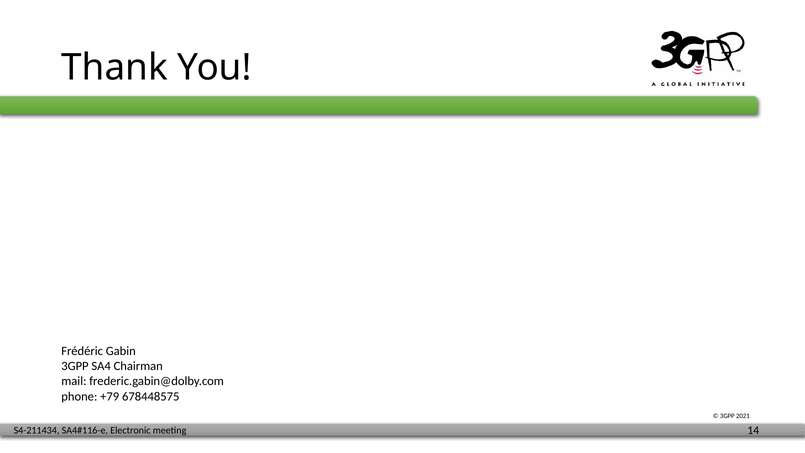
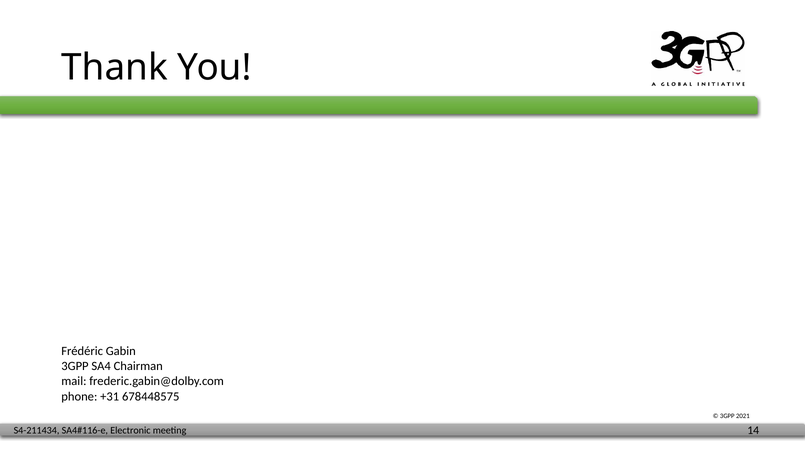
+79: +79 -> +31
